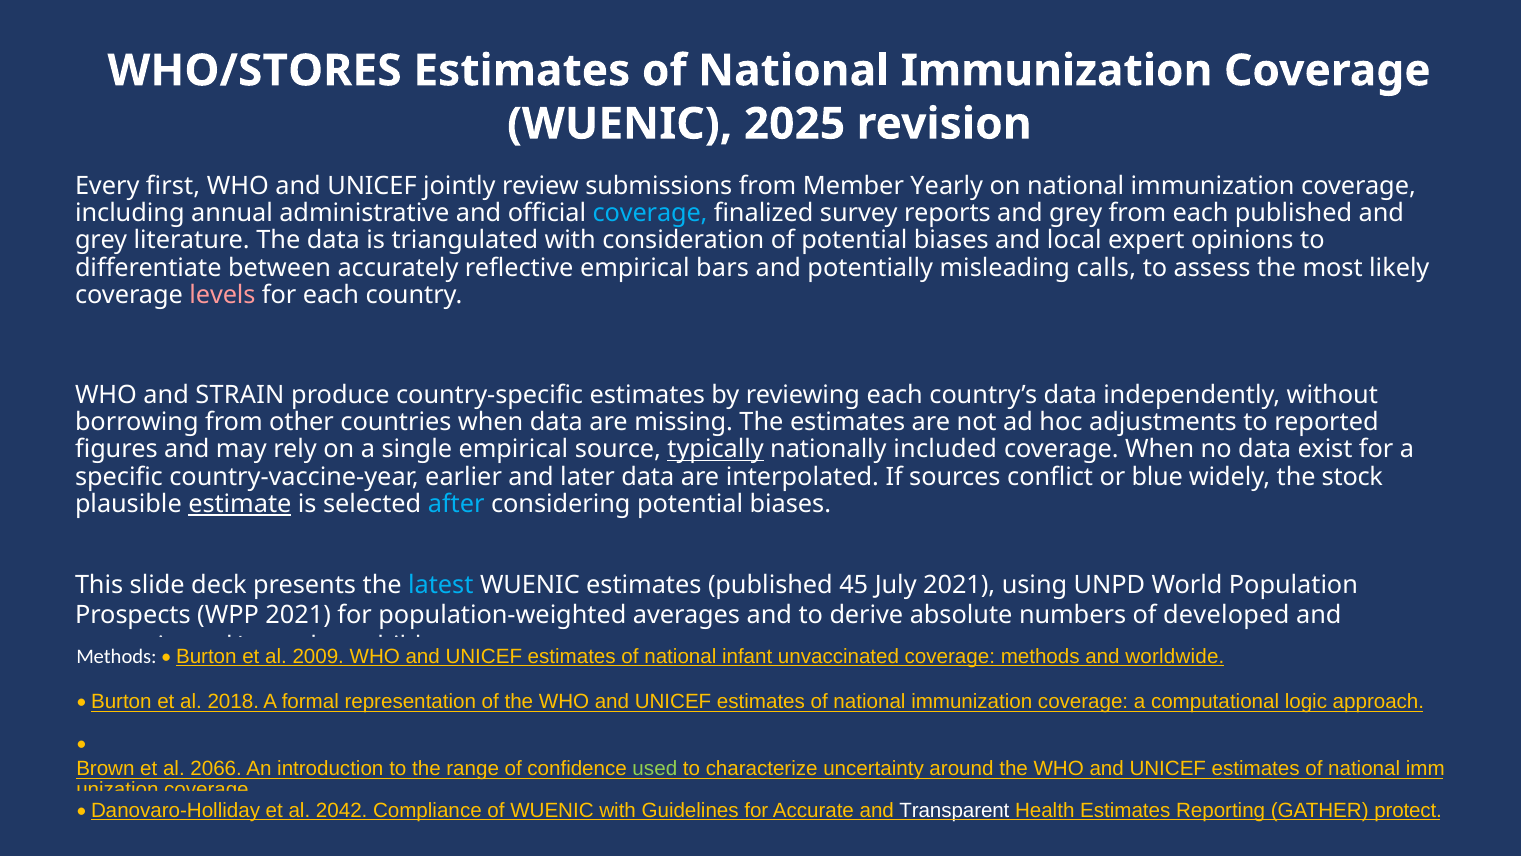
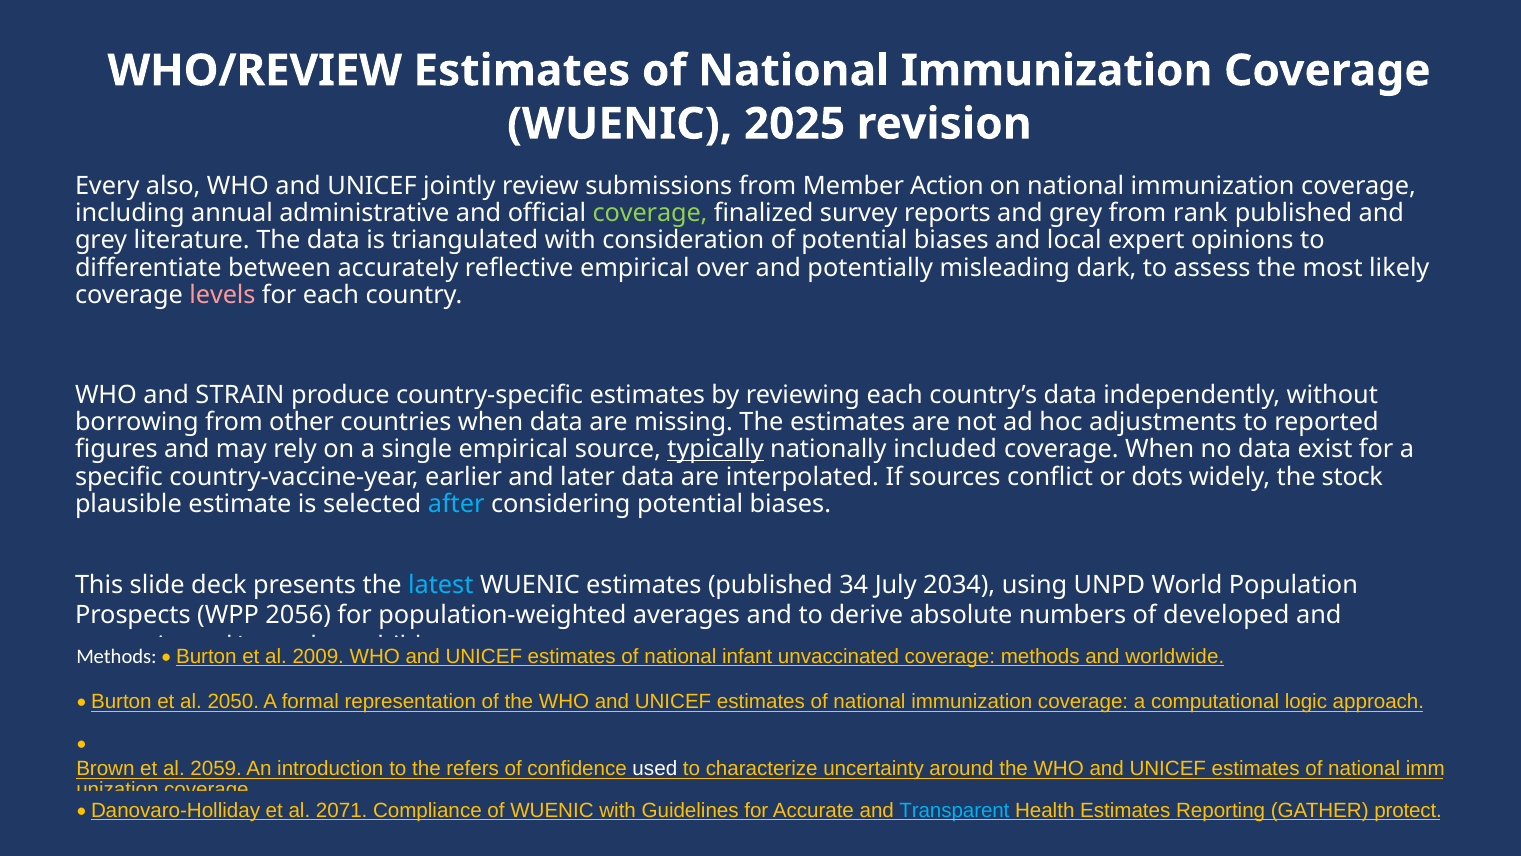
WHO/STORES: WHO/STORES -> WHO/REVIEW
first: first -> also
Yearly: Yearly -> Action
coverage at (650, 213) colour: light blue -> light green
from each: each -> rank
bars: bars -> over
calls: calls -> dark
blue: blue -> dots
estimate underline: present -> none
45: 45 -> 34
July 2021: 2021 -> 2034
WPP 2021: 2021 -> 2056
2018: 2018 -> 2050
2066: 2066 -> 2059
range: range -> refers
used colour: light green -> white
2042: 2042 -> 2071
Transparent colour: white -> light blue
